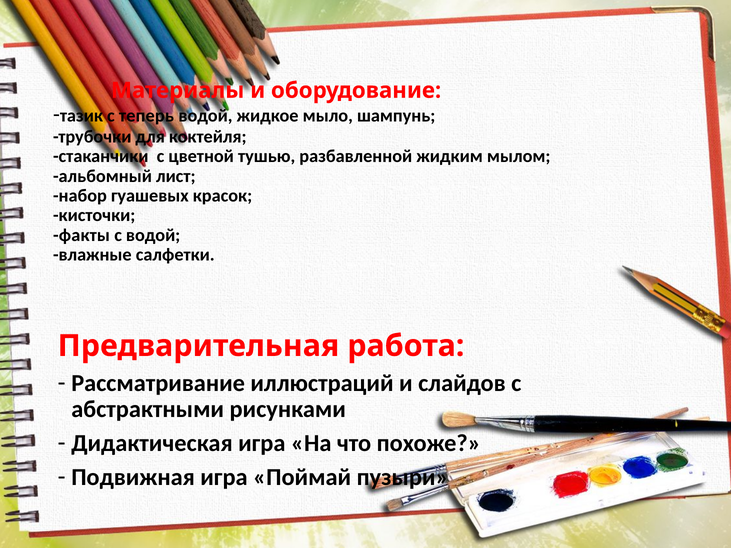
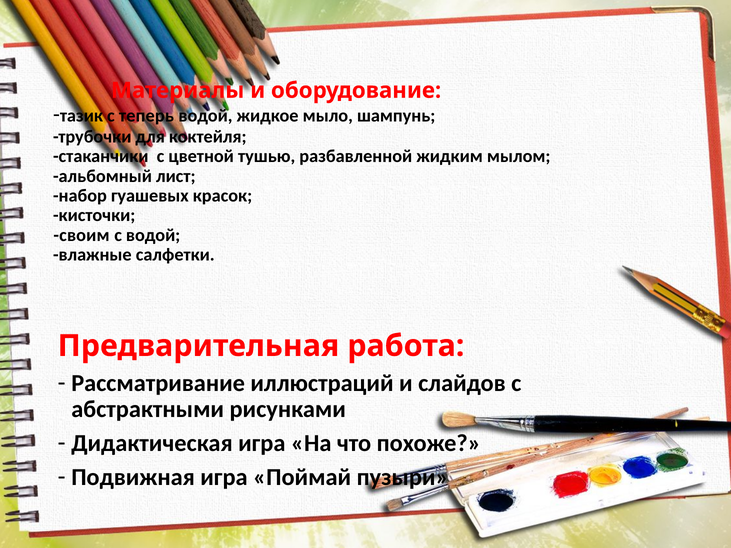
факты: факты -> своим
